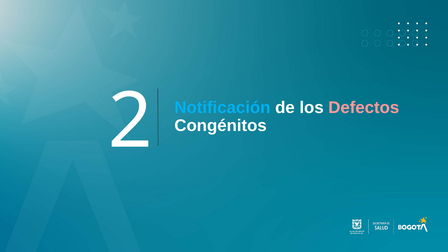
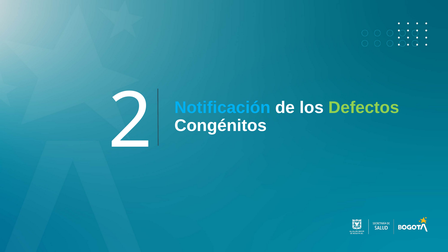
Defectos colour: pink -> light green
